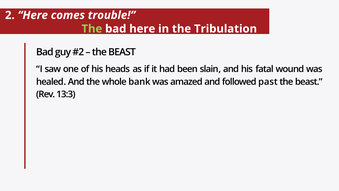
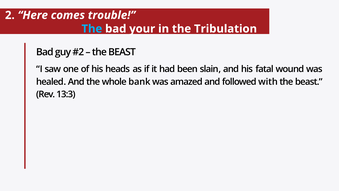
The at (92, 29) colour: light green -> light blue
bad here: here -> your
past: past -> with
